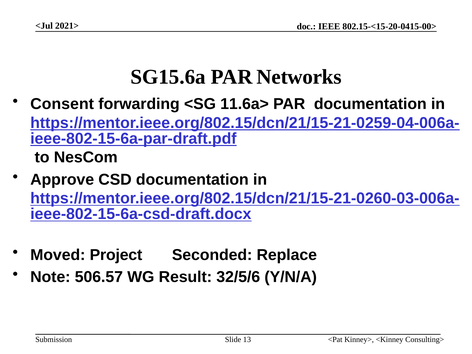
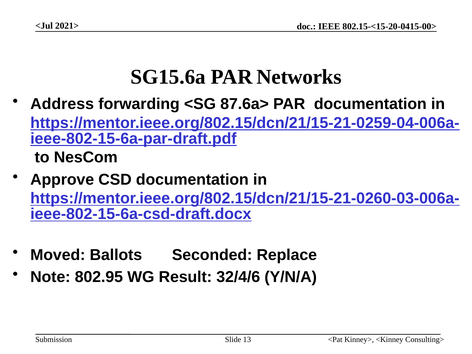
Consent: Consent -> Address
11.6a>: 11.6a> -> 87.6a>
Project: Project -> Ballots
506.57: 506.57 -> 802.95
32/5/6: 32/5/6 -> 32/4/6
